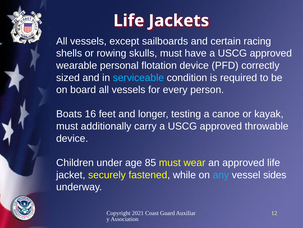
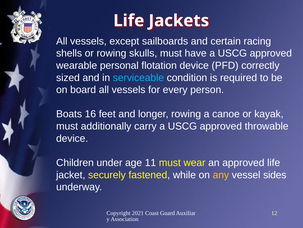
longer testing: testing -> rowing
85: 85 -> 11
any colour: light blue -> yellow
